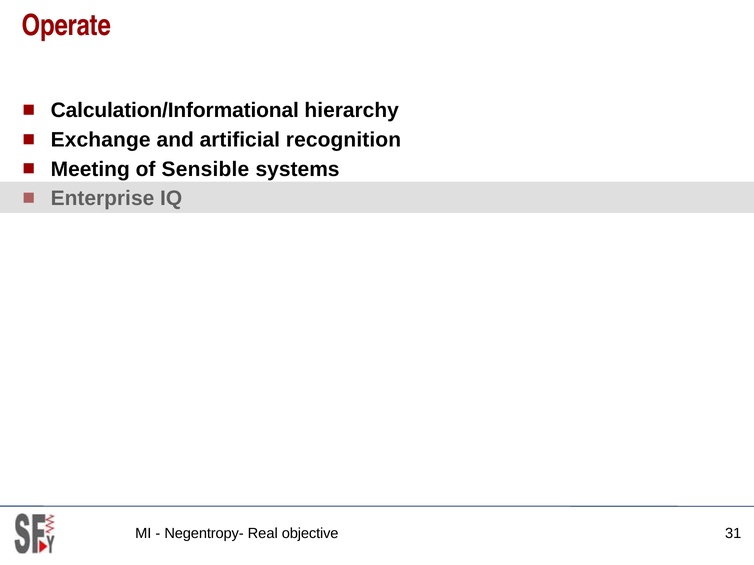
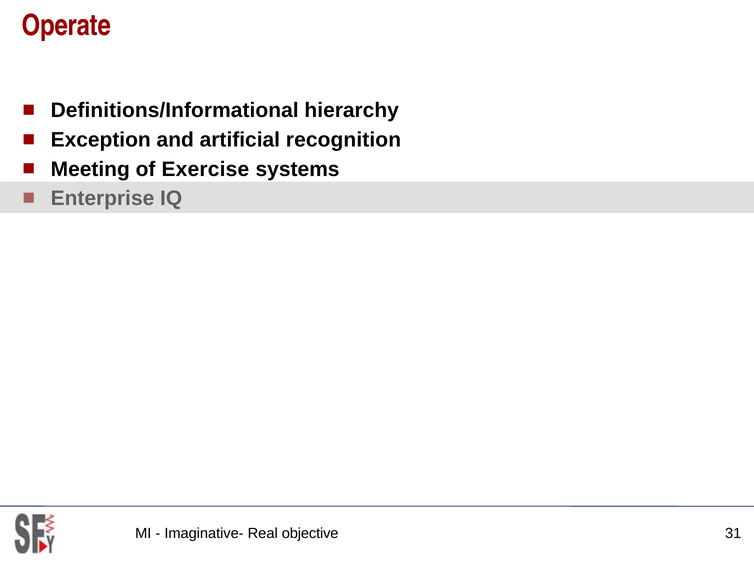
Calculation/Informational: Calculation/Informational -> Definitions/Informational
Exchange: Exchange -> Exception
Sensible: Sensible -> Exercise
Negentropy-: Negentropy- -> Imaginative-
